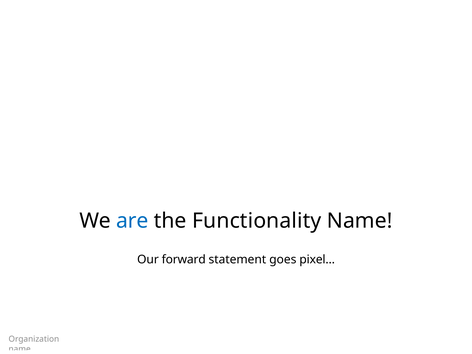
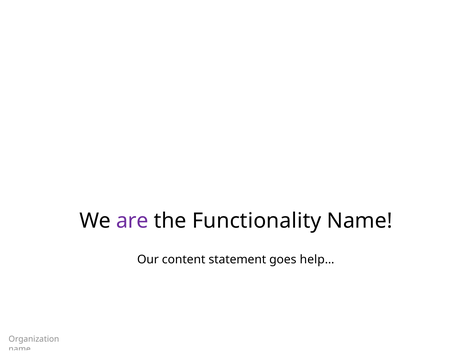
are colour: blue -> purple
forward: forward -> content
pixel…: pixel… -> help…
